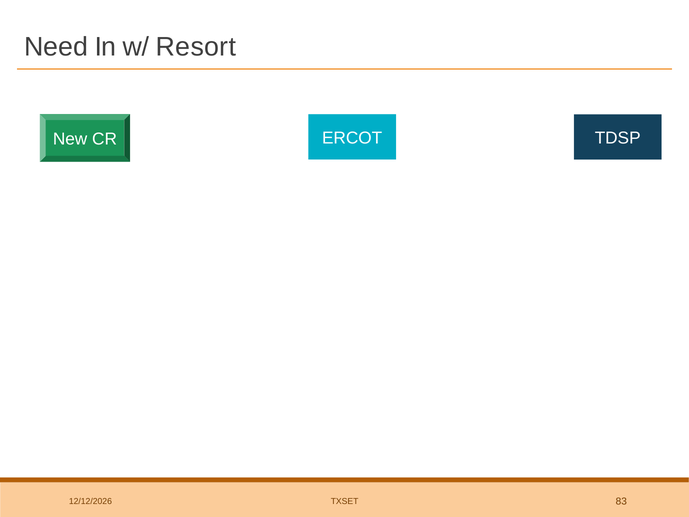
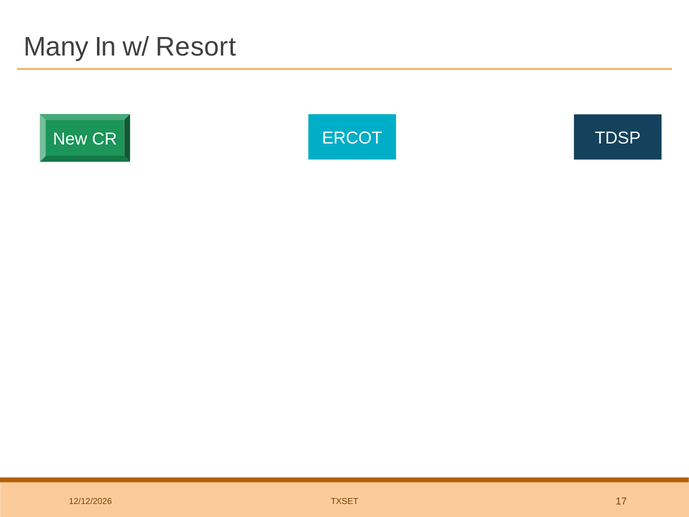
Need: Need -> Many
83: 83 -> 17
